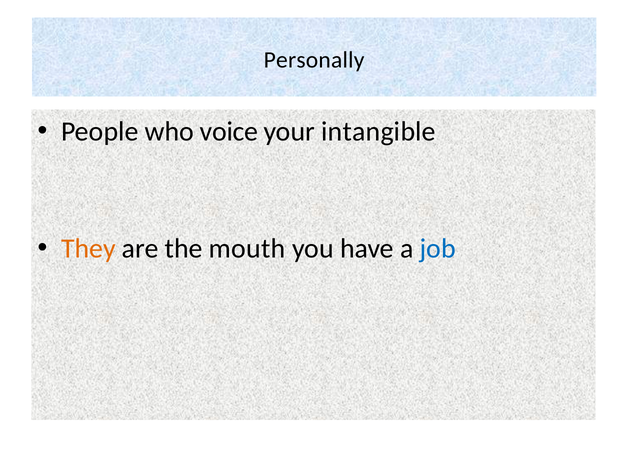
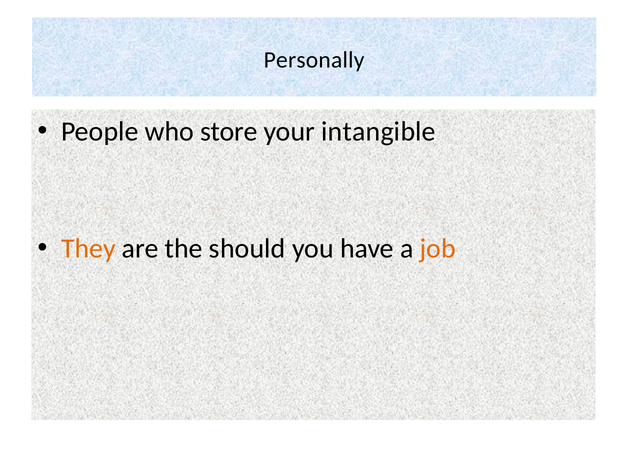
voice: voice -> store
mouth: mouth -> should
job colour: blue -> orange
